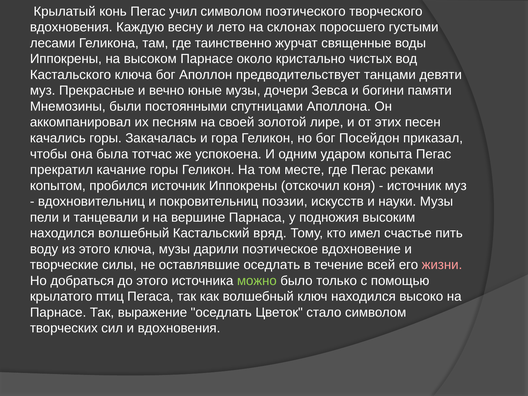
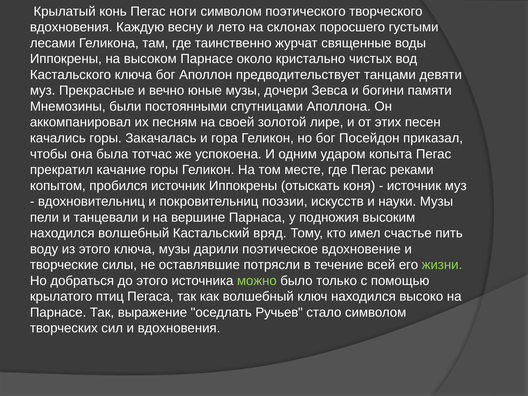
учил: учил -> ноги
отскочил: отскочил -> отыскать
оставлявшие оседлать: оседлать -> потрясли
жизни colour: pink -> light green
Цветок: Цветок -> Ручьев
